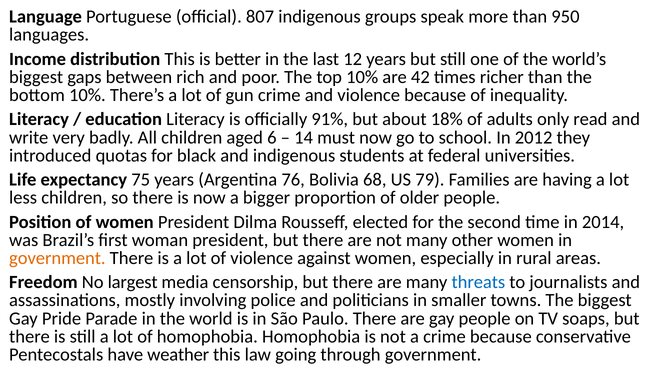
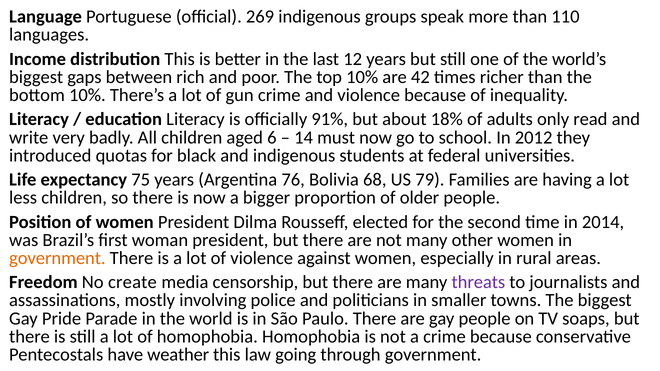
807: 807 -> 269
950: 950 -> 110
largest: largest -> create
threats colour: blue -> purple
